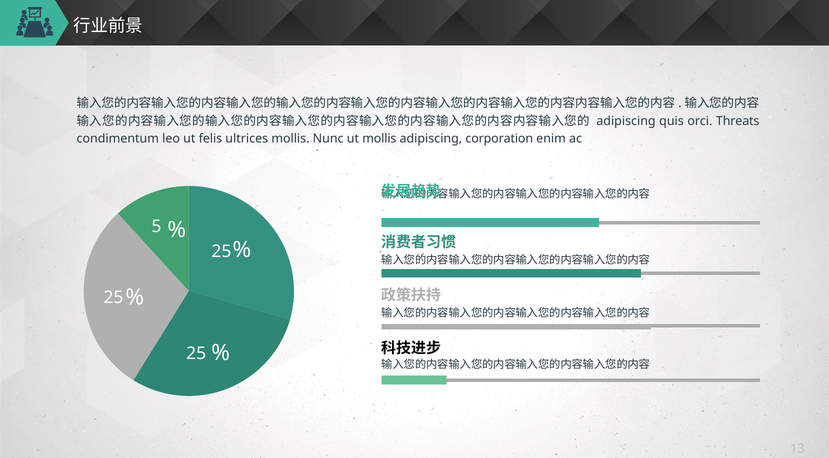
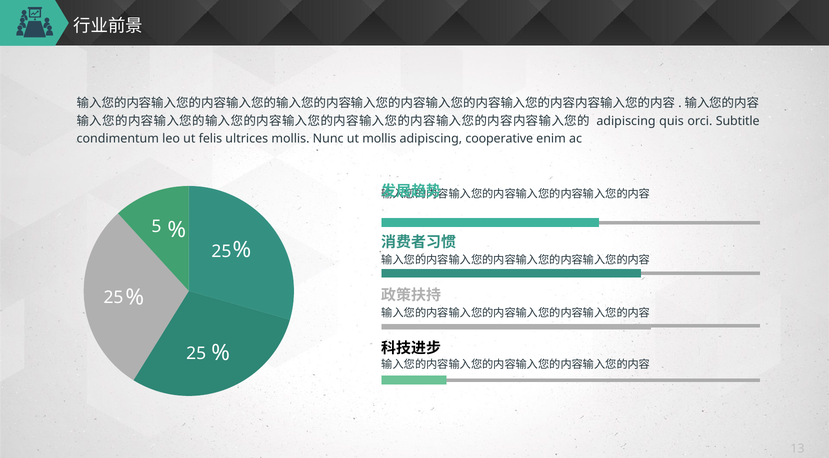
Threats: Threats -> Subtitle
corporation: corporation -> cooperative
